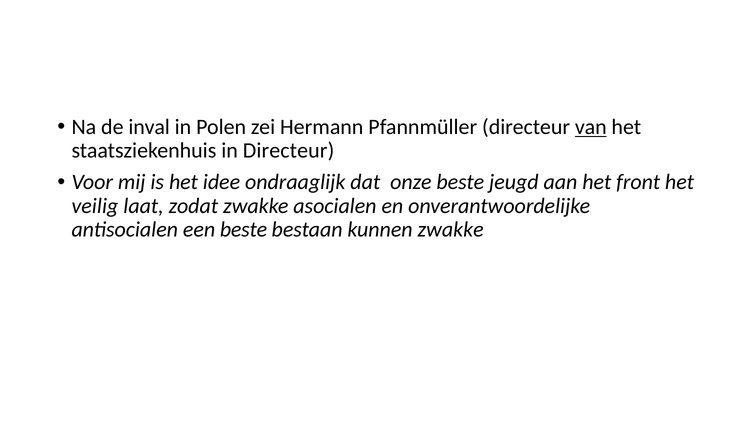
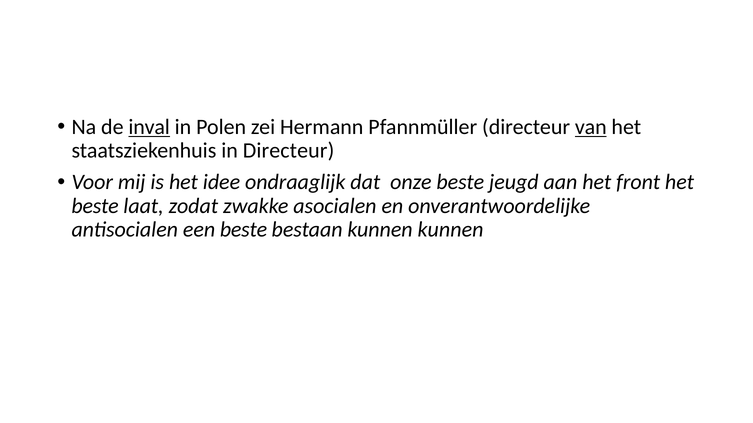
inval underline: none -> present
veilig at (95, 206): veilig -> beste
kunnen zwakke: zwakke -> kunnen
